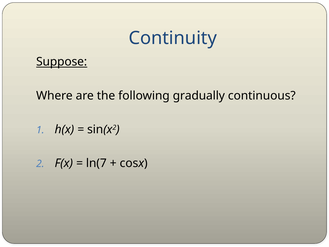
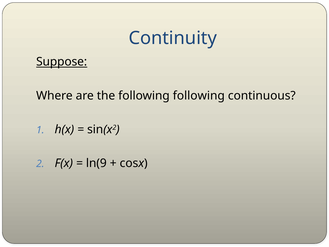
following gradually: gradually -> following
ln(7: ln(7 -> ln(9
